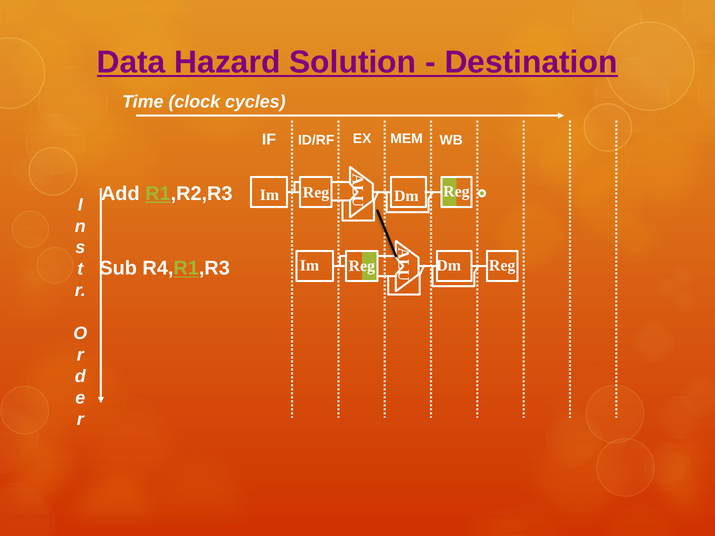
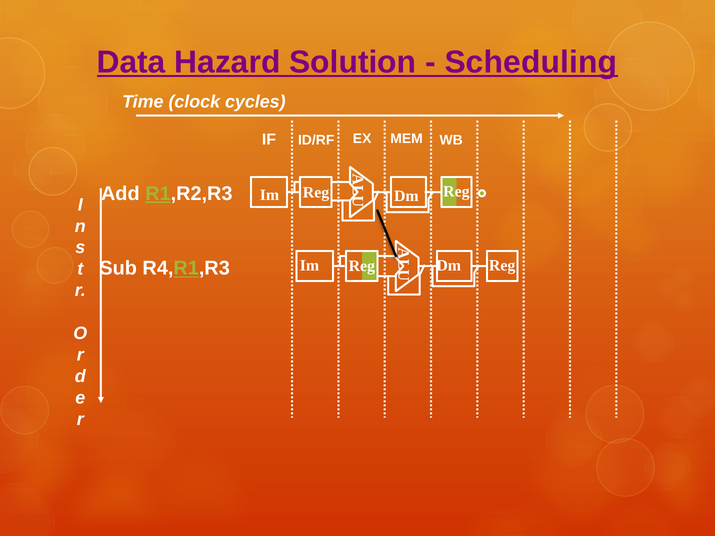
Destination: Destination -> Scheduling
